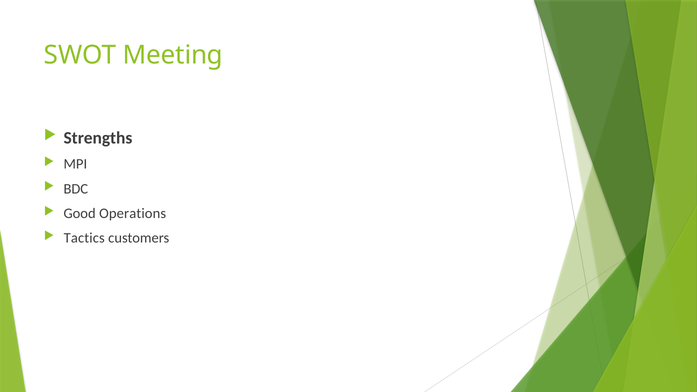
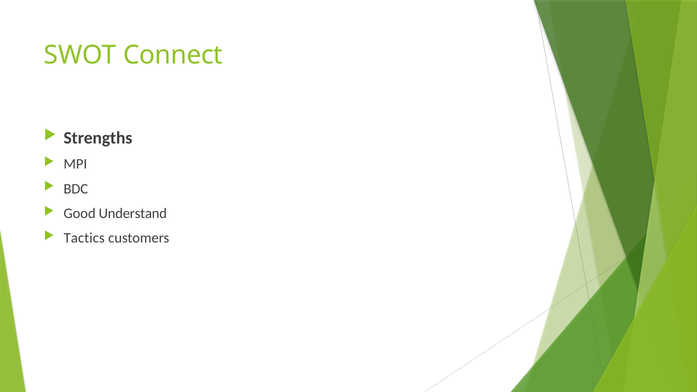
Meeting: Meeting -> Connect
Operations: Operations -> Understand
